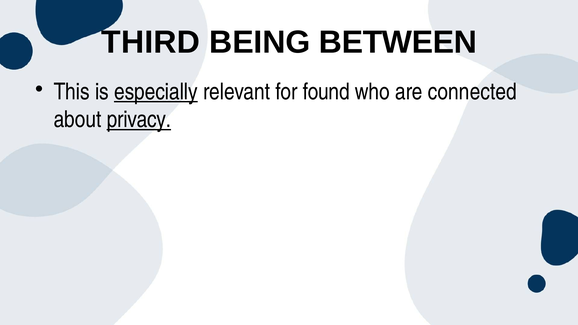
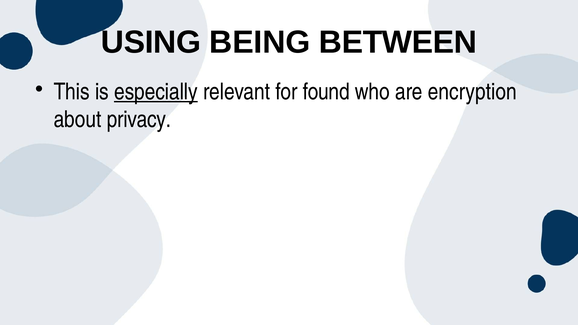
THIRD: THIRD -> USING
connected: connected -> encryption
privacy underline: present -> none
